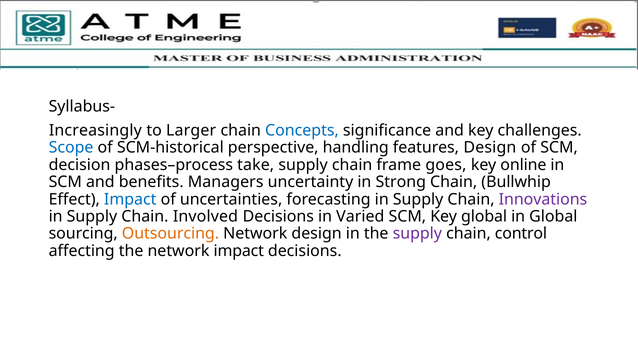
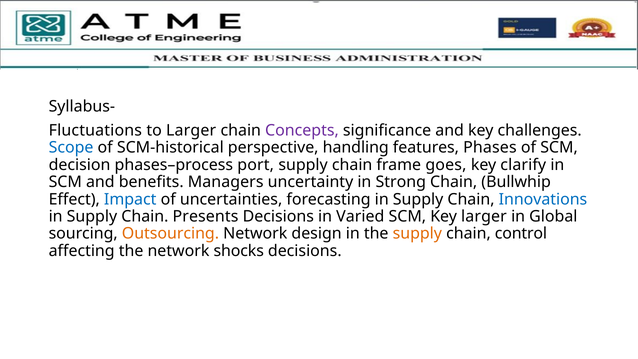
Increasingly: Increasingly -> Fluctuations
Concepts colour: blue -> purple
features Design: Design -> Phases
take: take -> port
online: online -> clarify
Innovations colour: purple -> blue
Involved: Involved -> Presents
Key global: global -> larger
supply at (417, 234) colour: purple -> orange
network impact: impact -> shocks
